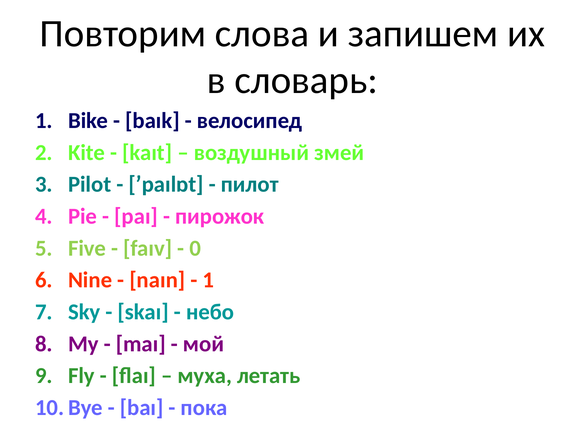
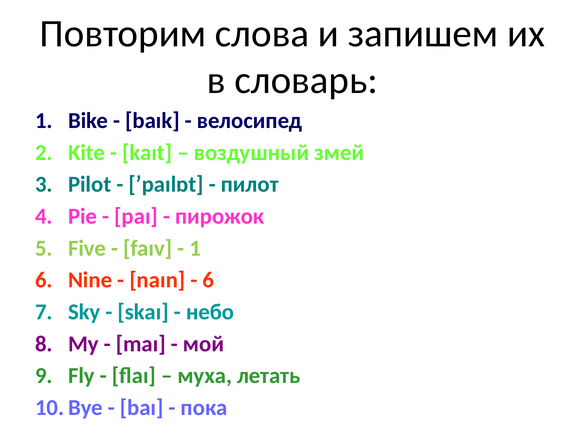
0 at (195, 248): 0 -> 1
1 at (208, 280): 1 -> 6
